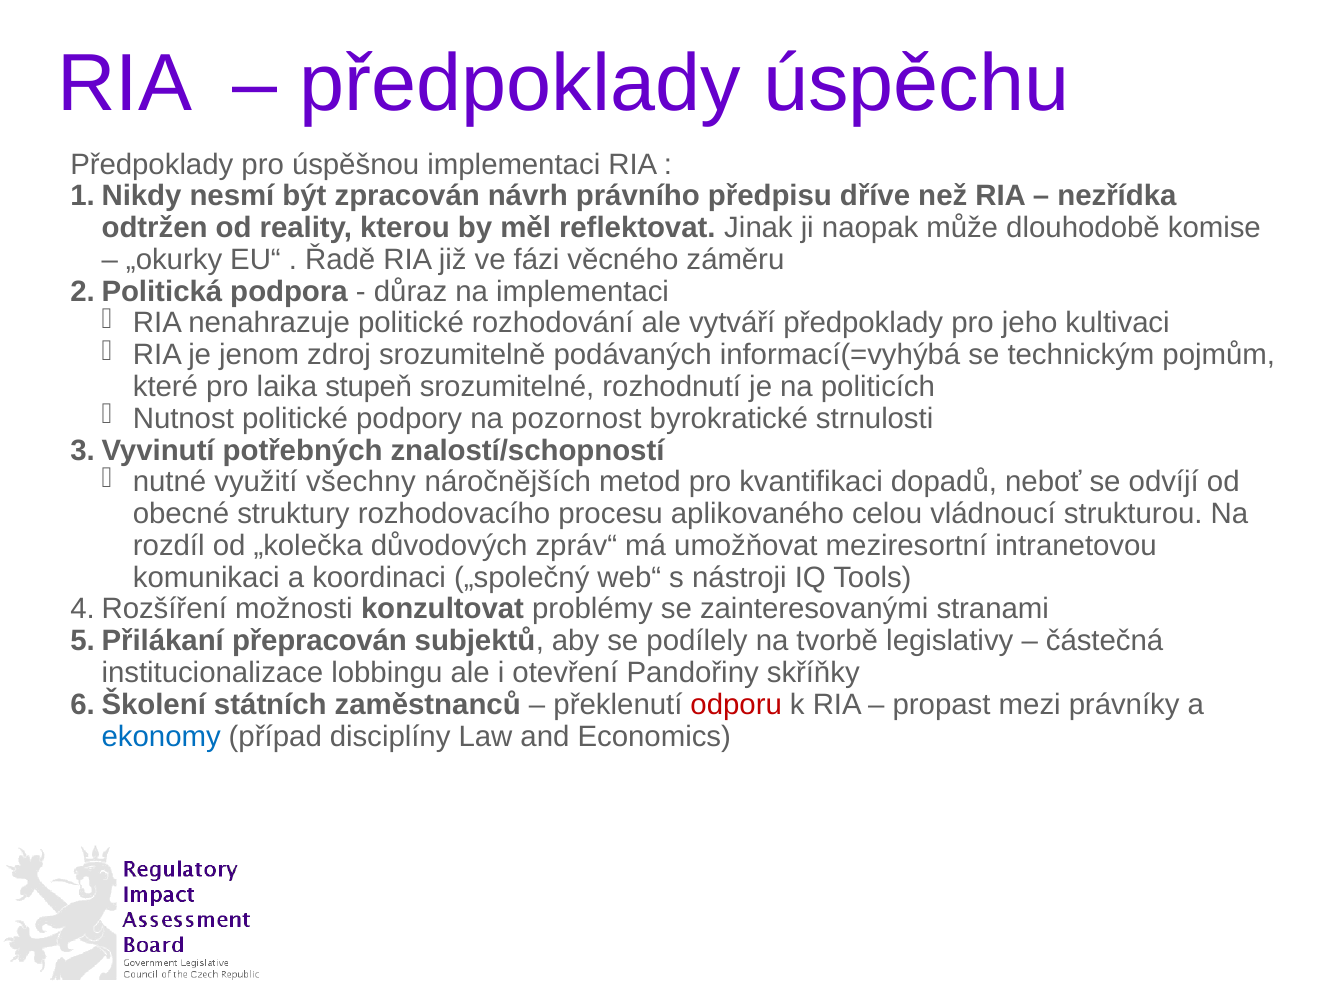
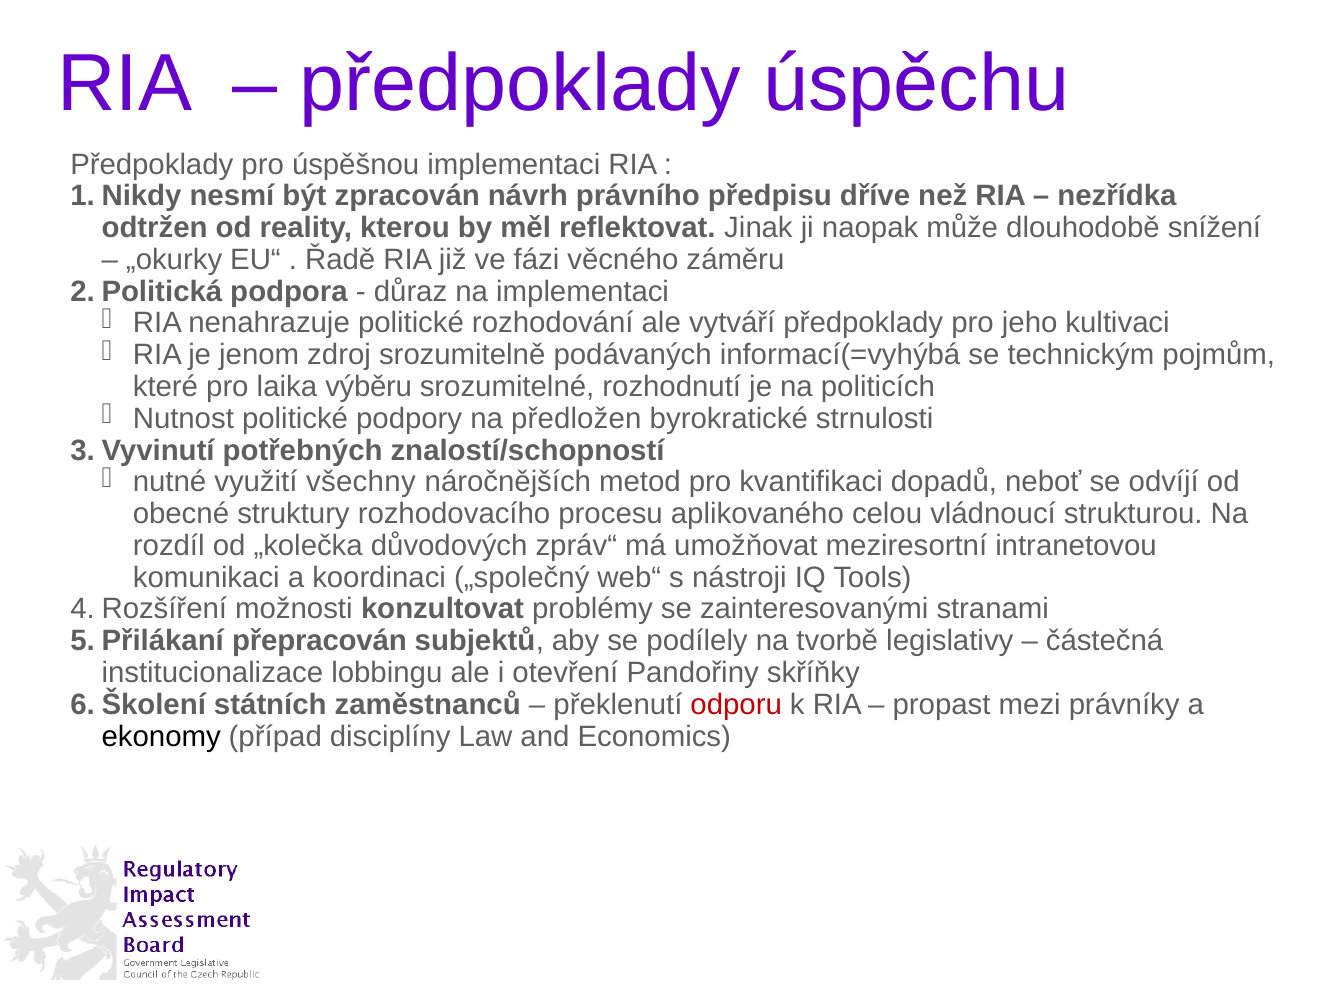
komise: komise -> snížení
stupeň: stupeň -> výběru
pozornost: pozornost -> předložen
ekonomy colour: blue -> black
